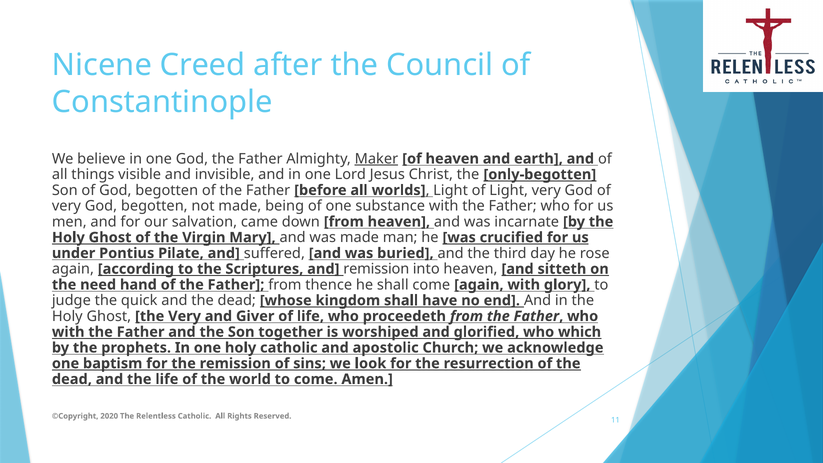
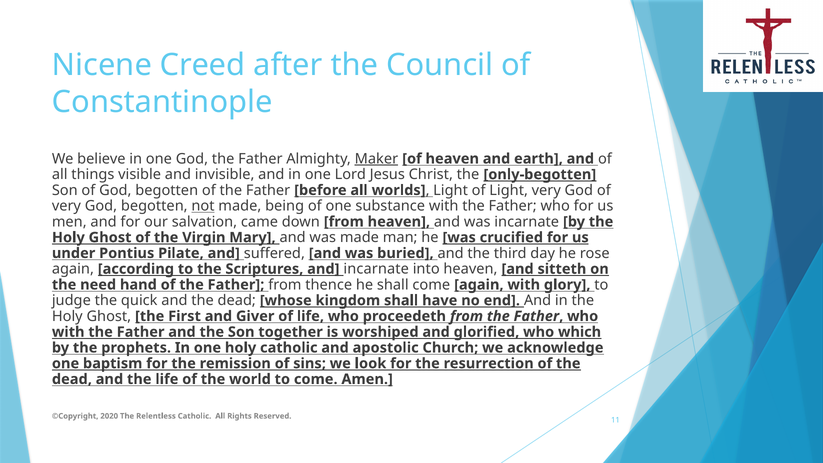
not underline: none -> present
and remission: remission -> incarnate
the Very: Very -> First
